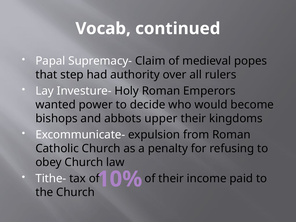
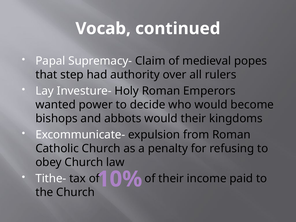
abbots upper: upper -> would
